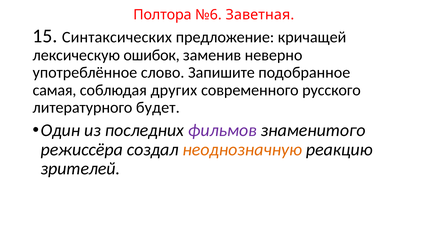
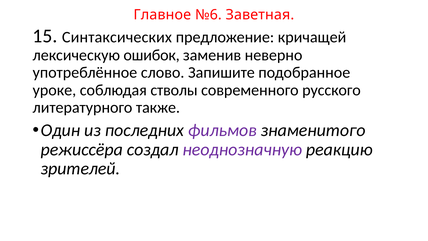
Полтора: Полтора -> Главное
самая: самая -> уроке
других: других -> стволы
будет: будет -> также
неоднозначную colour: orange -> purple
